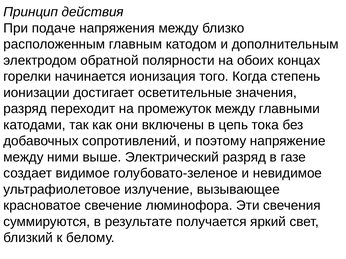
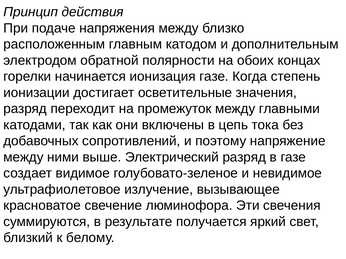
ионизация того: того -> газе
